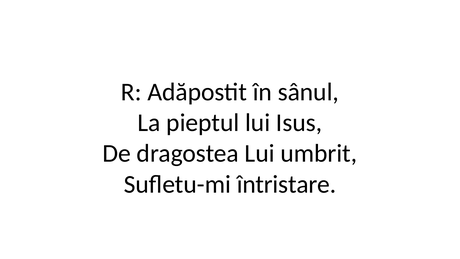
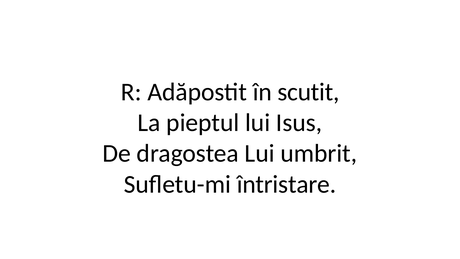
sânul: sânul -> scutit
